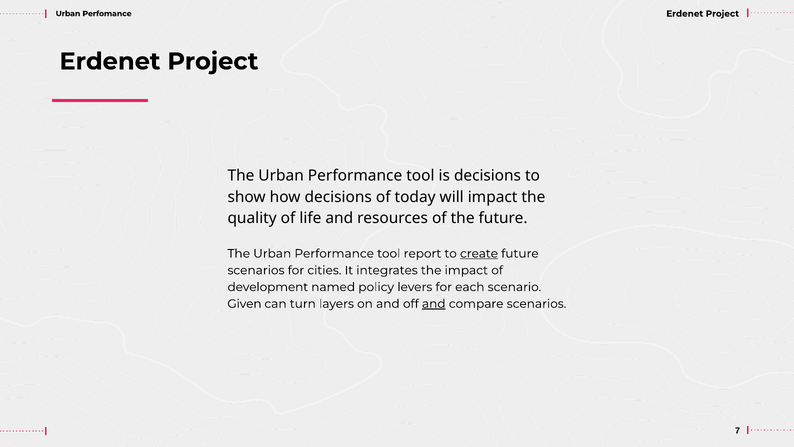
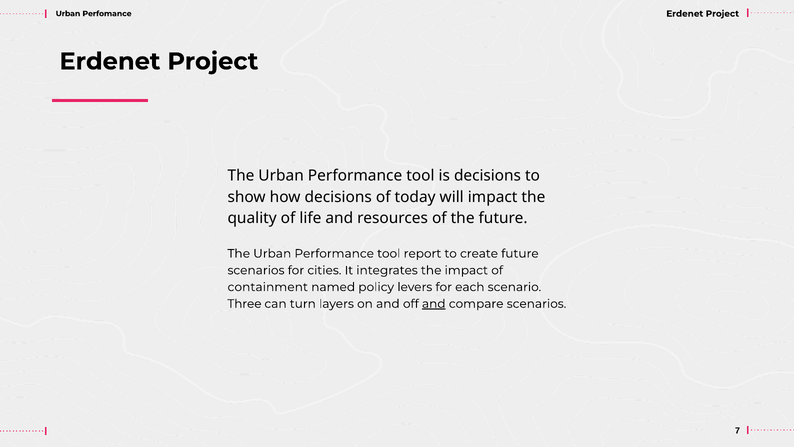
create underline: present -> none
development: development -> containment
Given: Given -> Three
